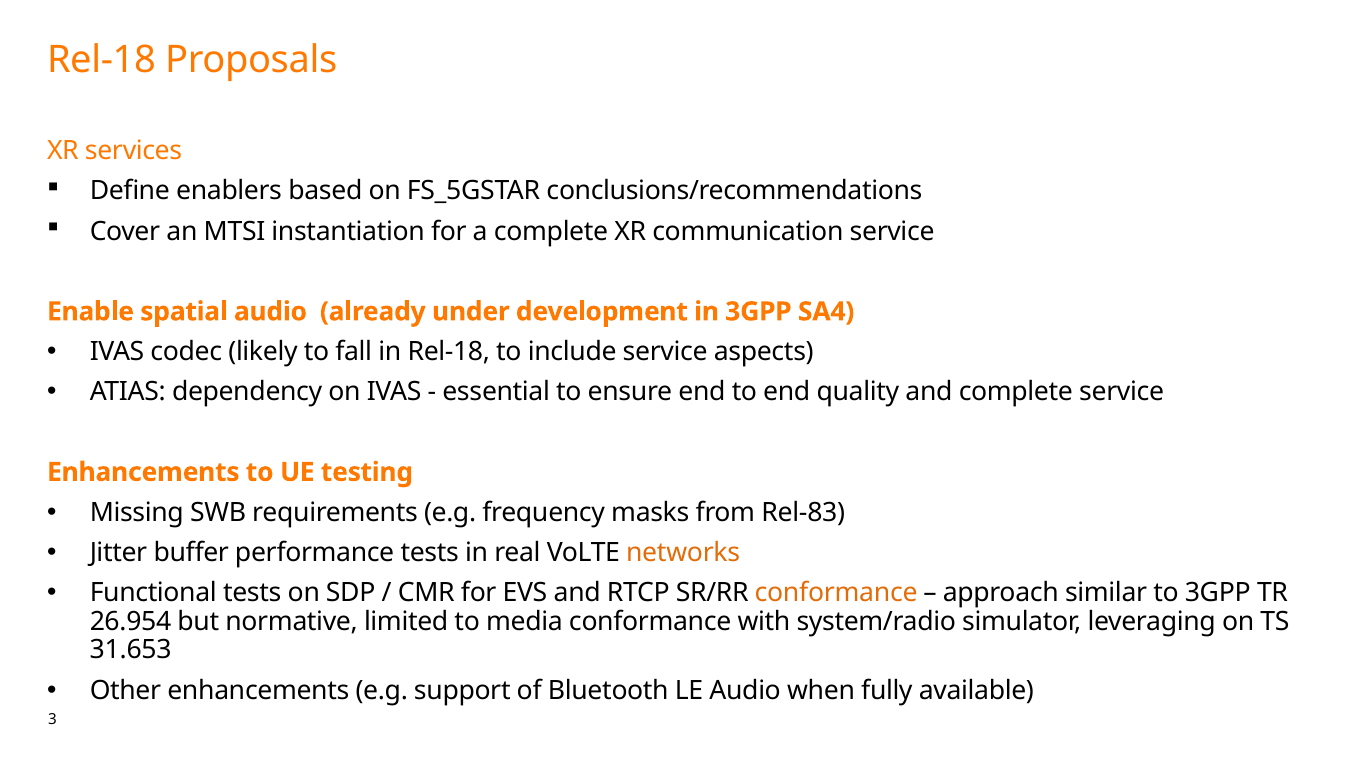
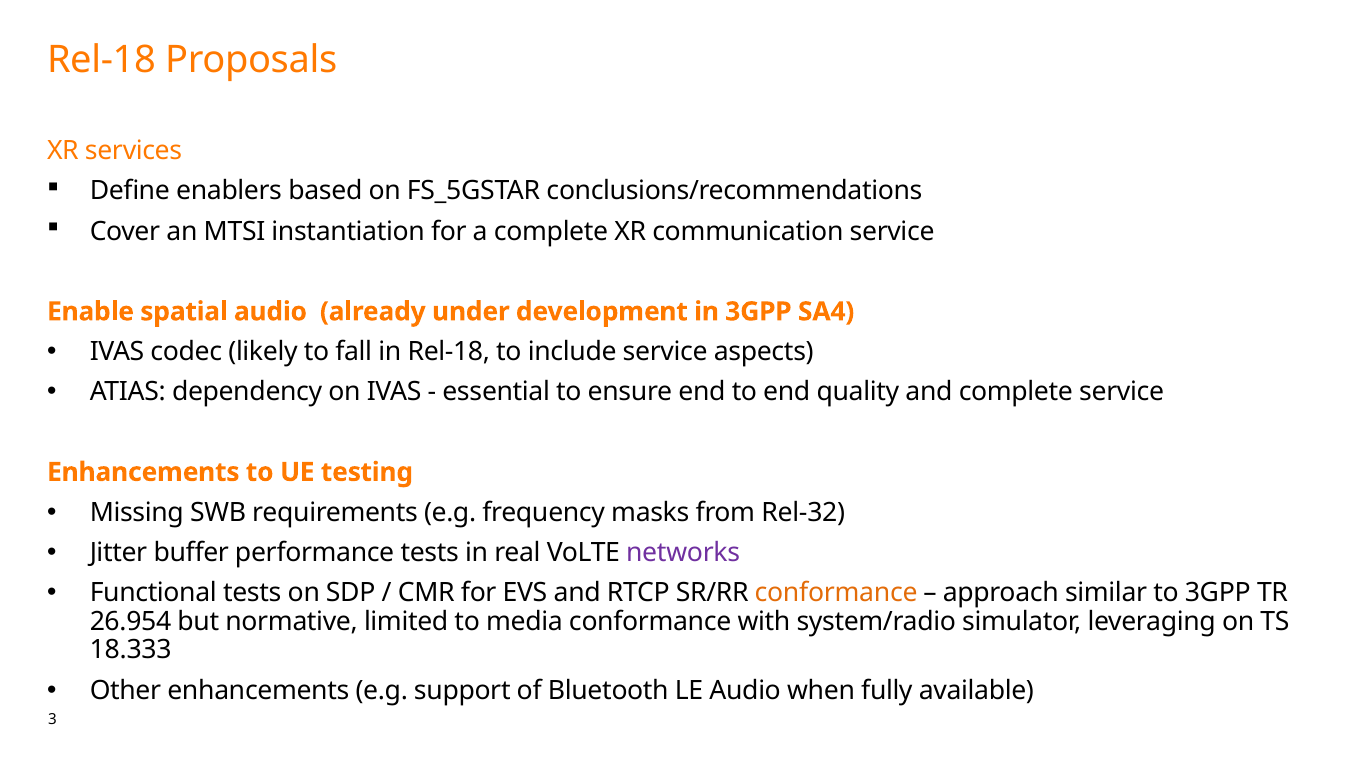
Rel-83: Rel-83 -> Rel-32
networks colour: orange -> purple
31.653: 31.653 -> 18.333
